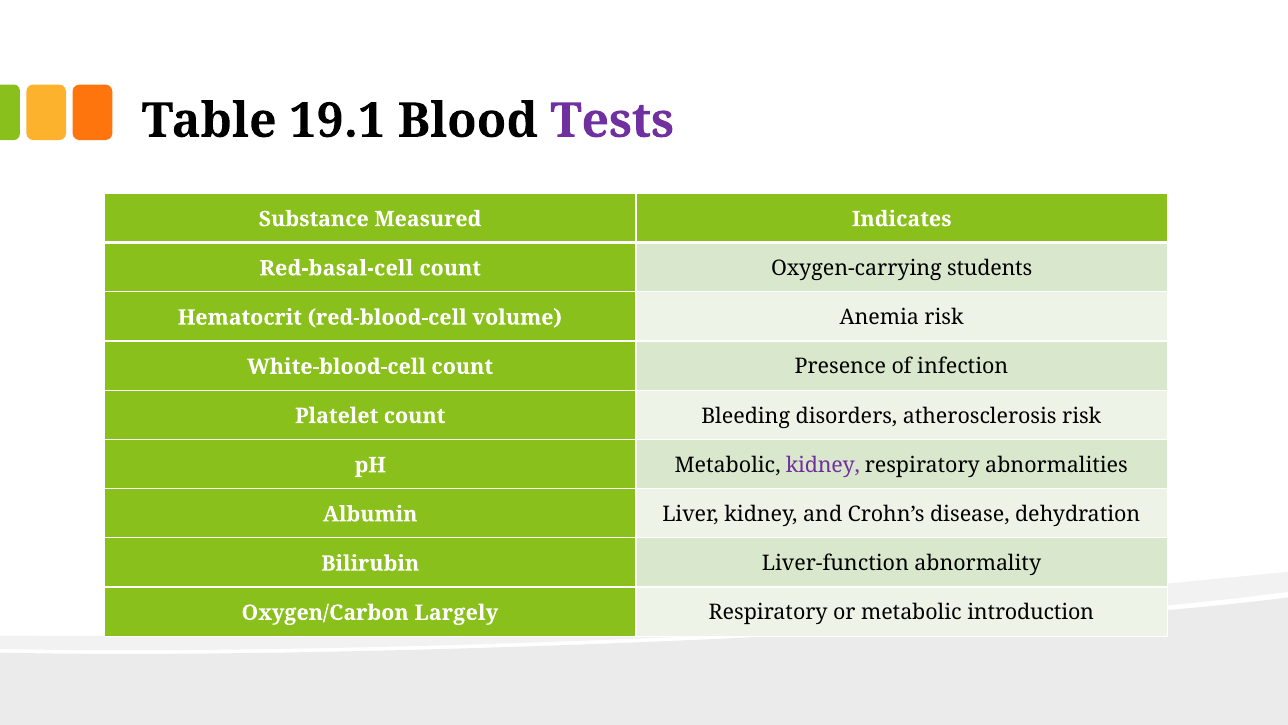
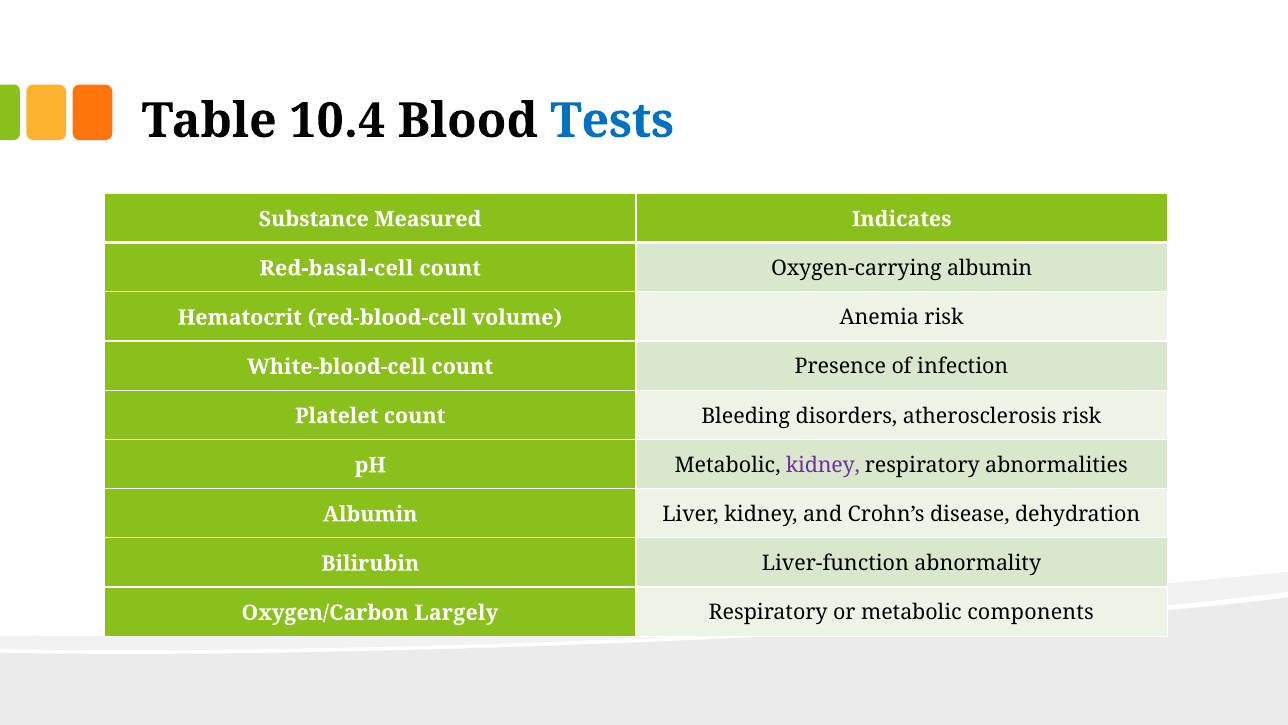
19.1: 19.1 -> 10.4
Tests colour: purple -> blue
Oxygen-carrying students: students -> albumin
introduction: introduction -> components
